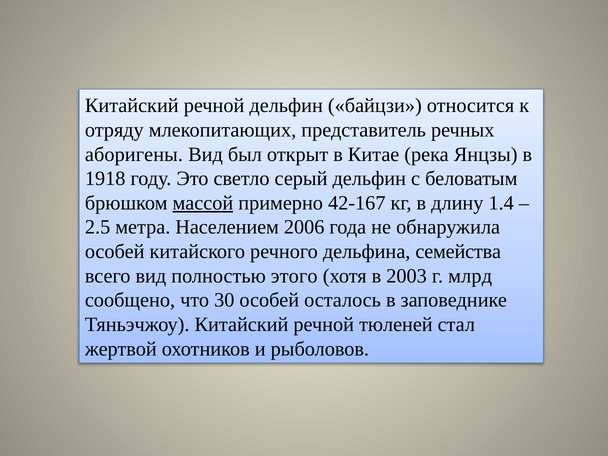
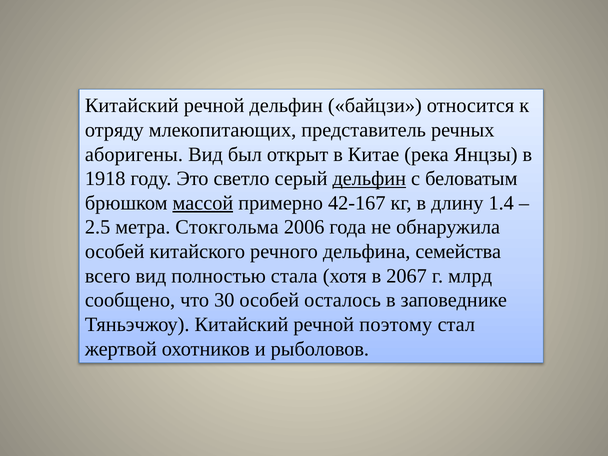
дельфин at (369, 179) underline: none -> present
Населением: Населением -> Стокгольма
этого: этого -> стала
2003: 2003 -> 2067
тюленей: тюленей -> поэтому
